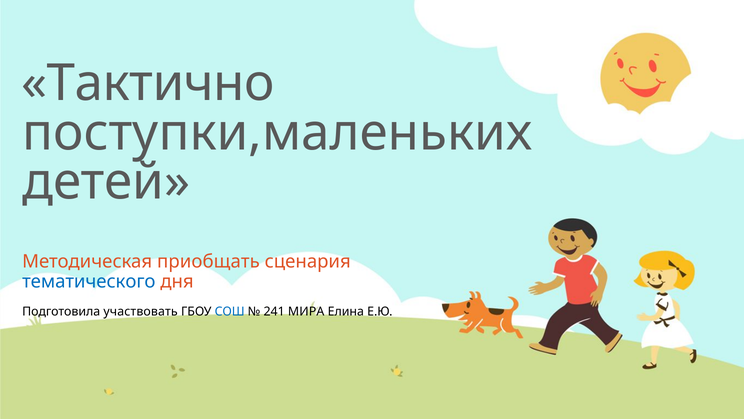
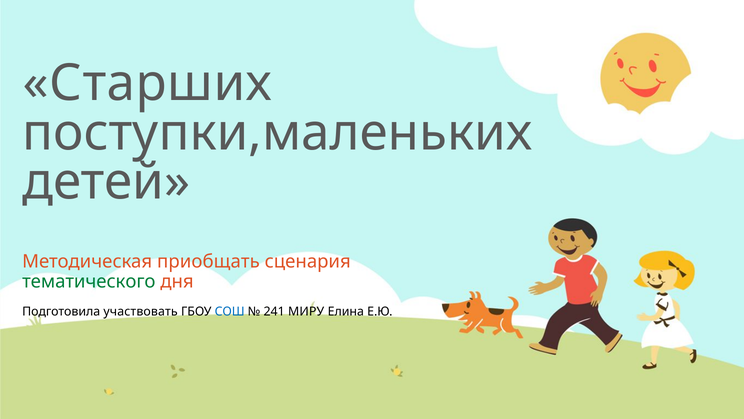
Тактично: Тактично -> Старших
тематического colour: blue -> green
МИРА: МИРА -> МИРУ
